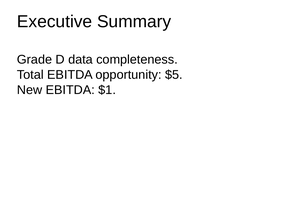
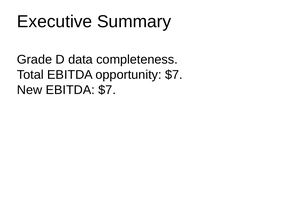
opportunity $5: $5 -> $7
EBITDA $1: $1 -> $7
